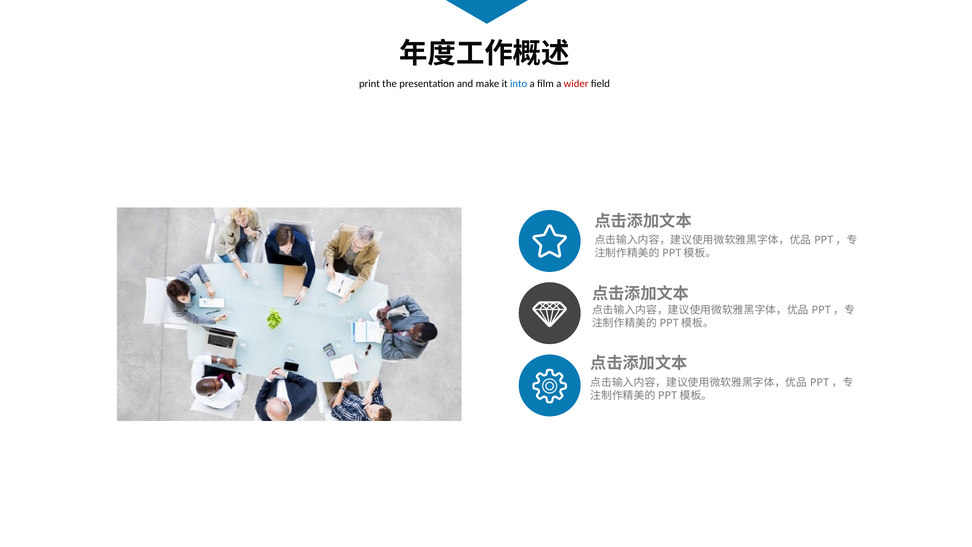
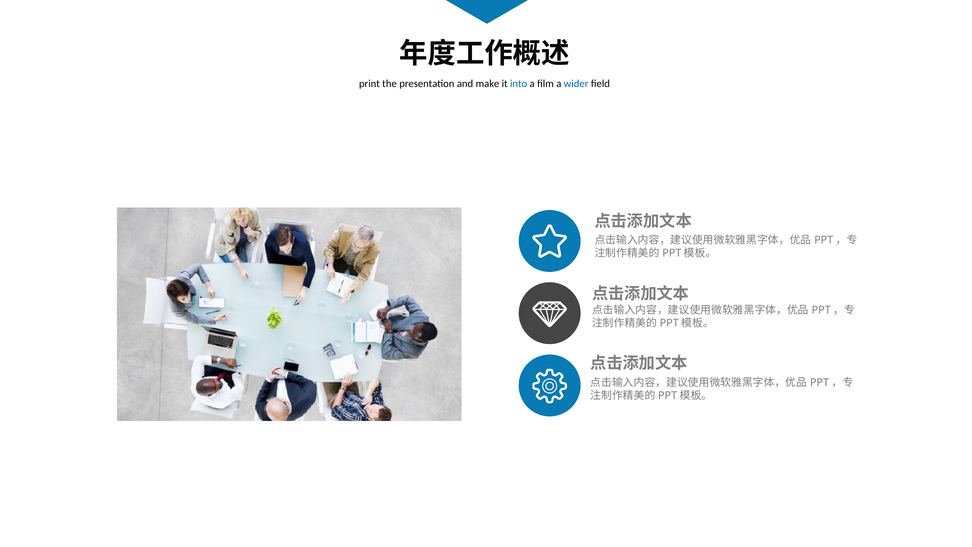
wider colour: red -> blue
